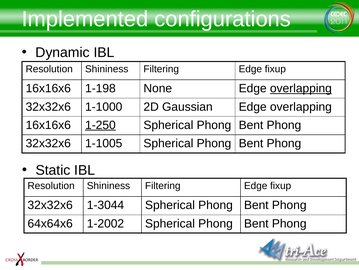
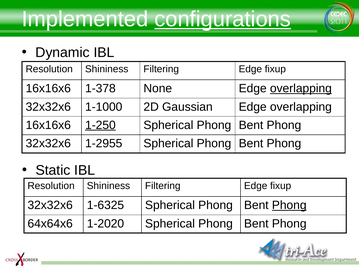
configurations underline: none -> present
1-198: 1-198 -> 1-378
1-1005: 1-1005 -> 1-2955
1-3044: 1-3044 -> 1-6325
Phong at (289, 205) underline: none -> present
1-2002: 1-2002 -> 1-2020
